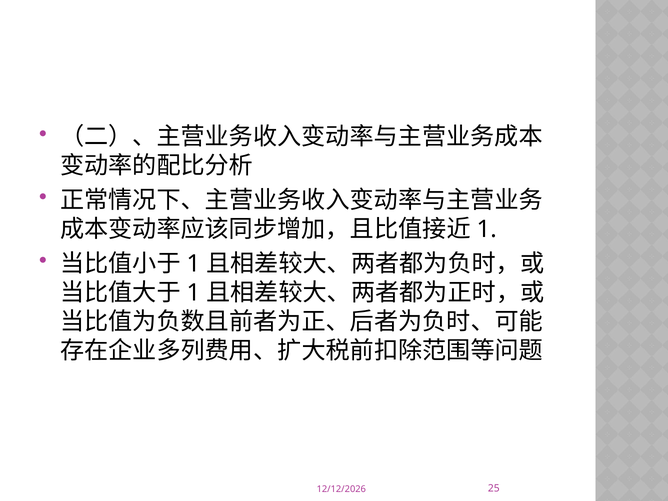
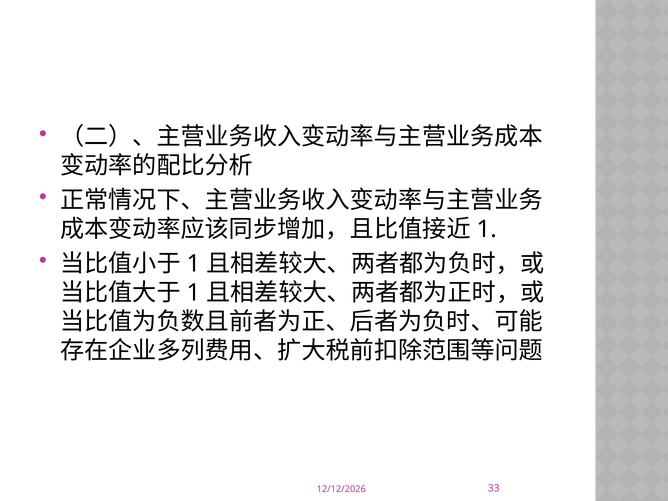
25: 25 -> 33
